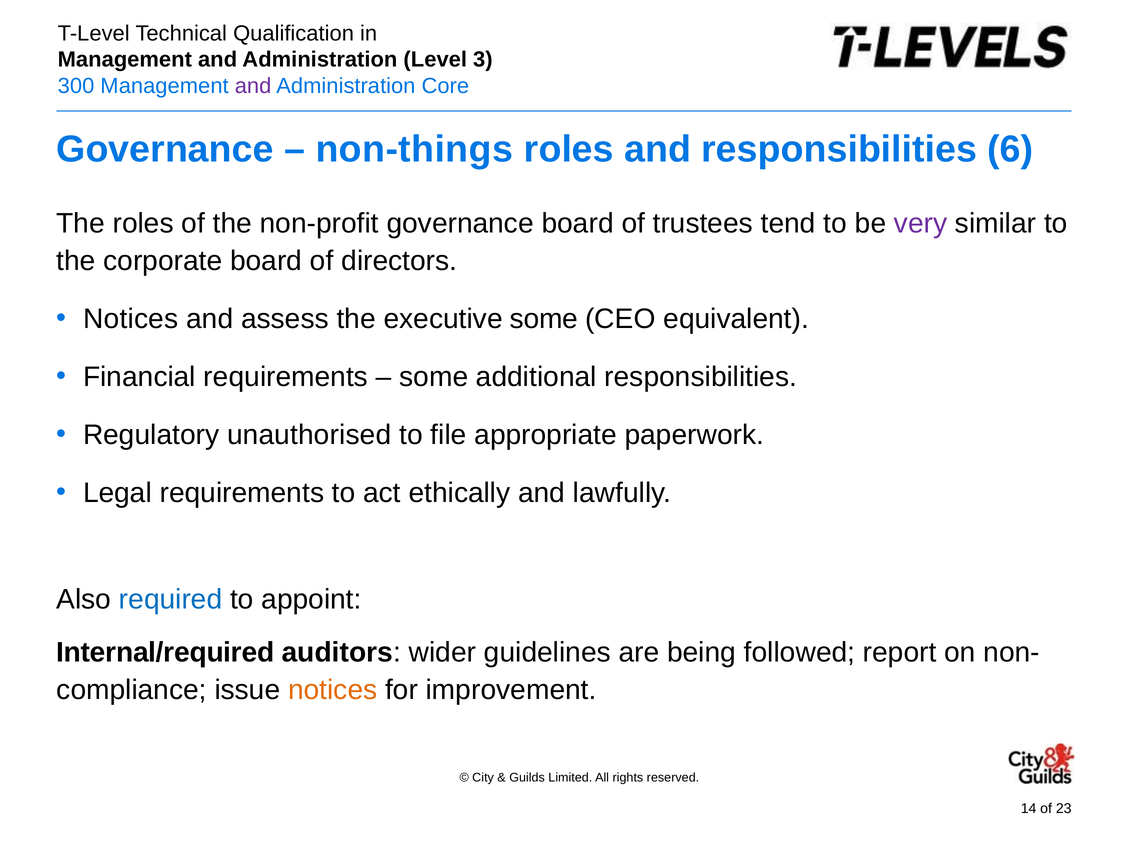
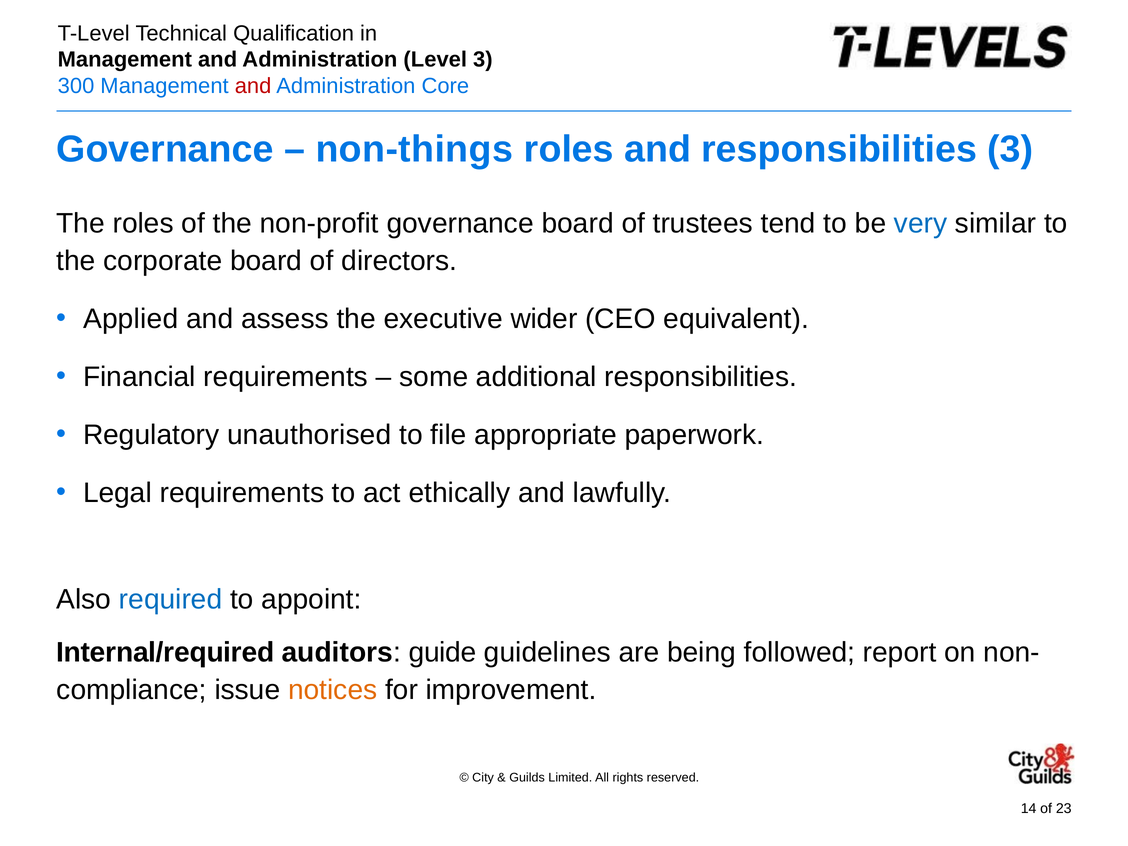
and at (253, 86) colour: purple -> red
responsibilities 6: 6 -> 3
very colour: purple -> blue
Notices at (131, 319): Notices -> Applied
executive some: some -> wider
wider: wider -> guide
